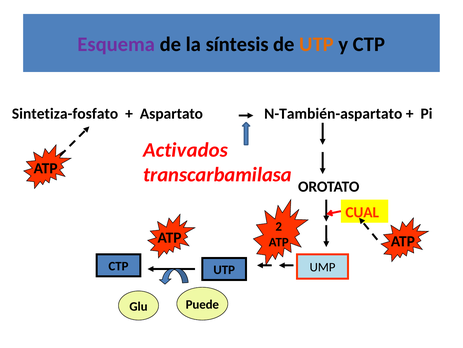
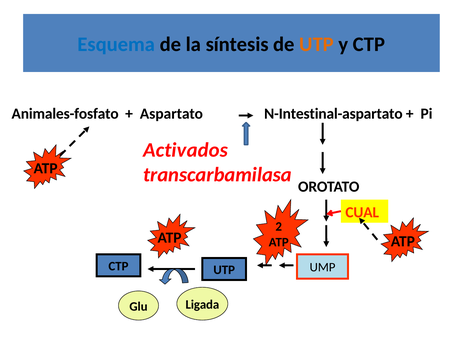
Esquema colour: purple -> blue
Sintetiza-fosfato: Sintetiza-fosfato -> Animales-fosfato
N-También-aspartato: N-También-aspartato -> N-Intestinal-aspartato
Puede: Puede -> Ligada
